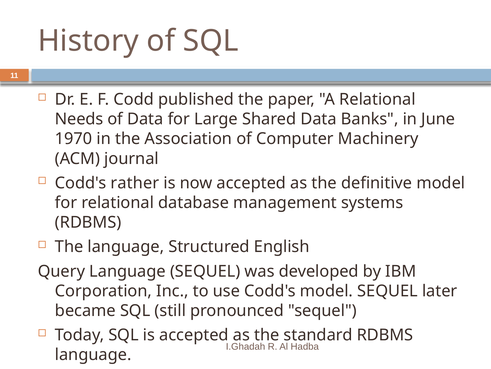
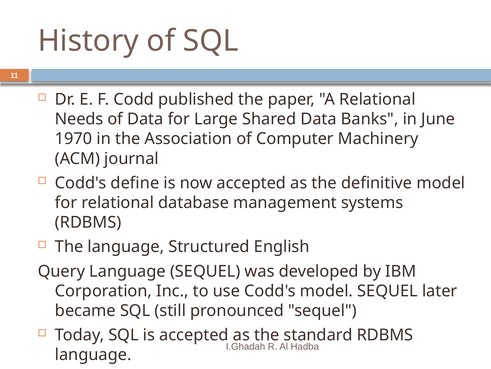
rather: rather -> define
